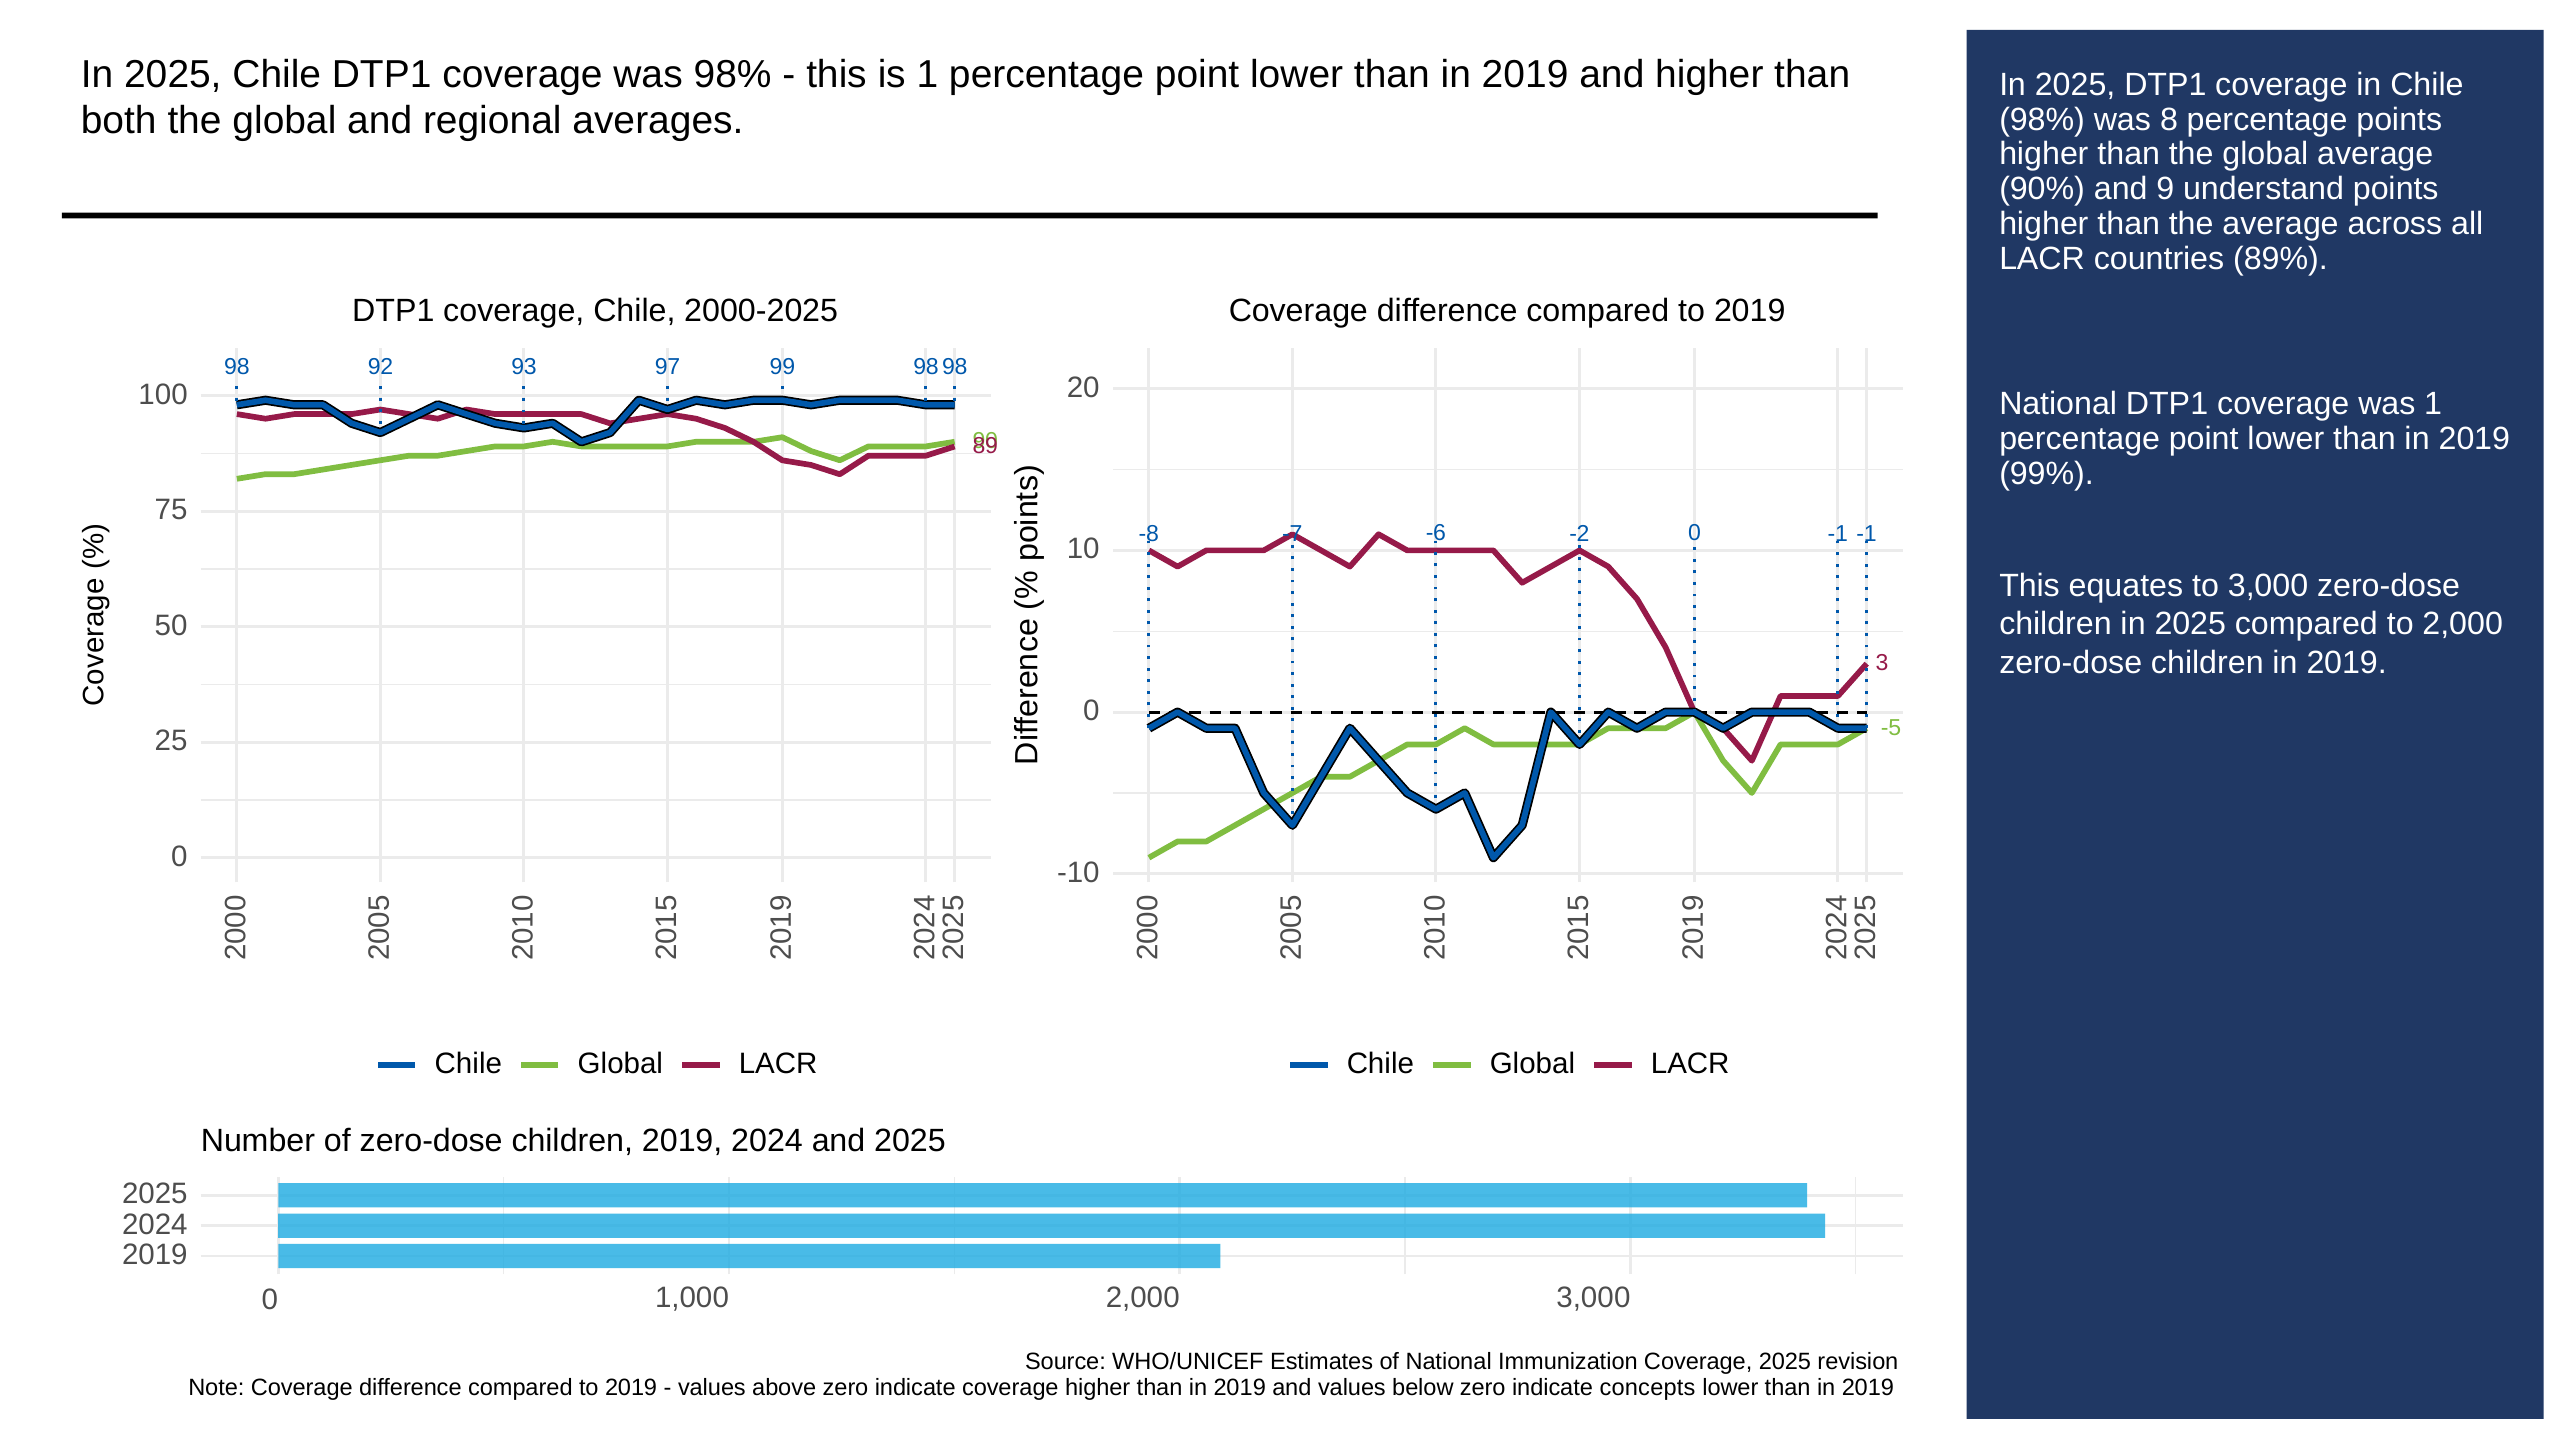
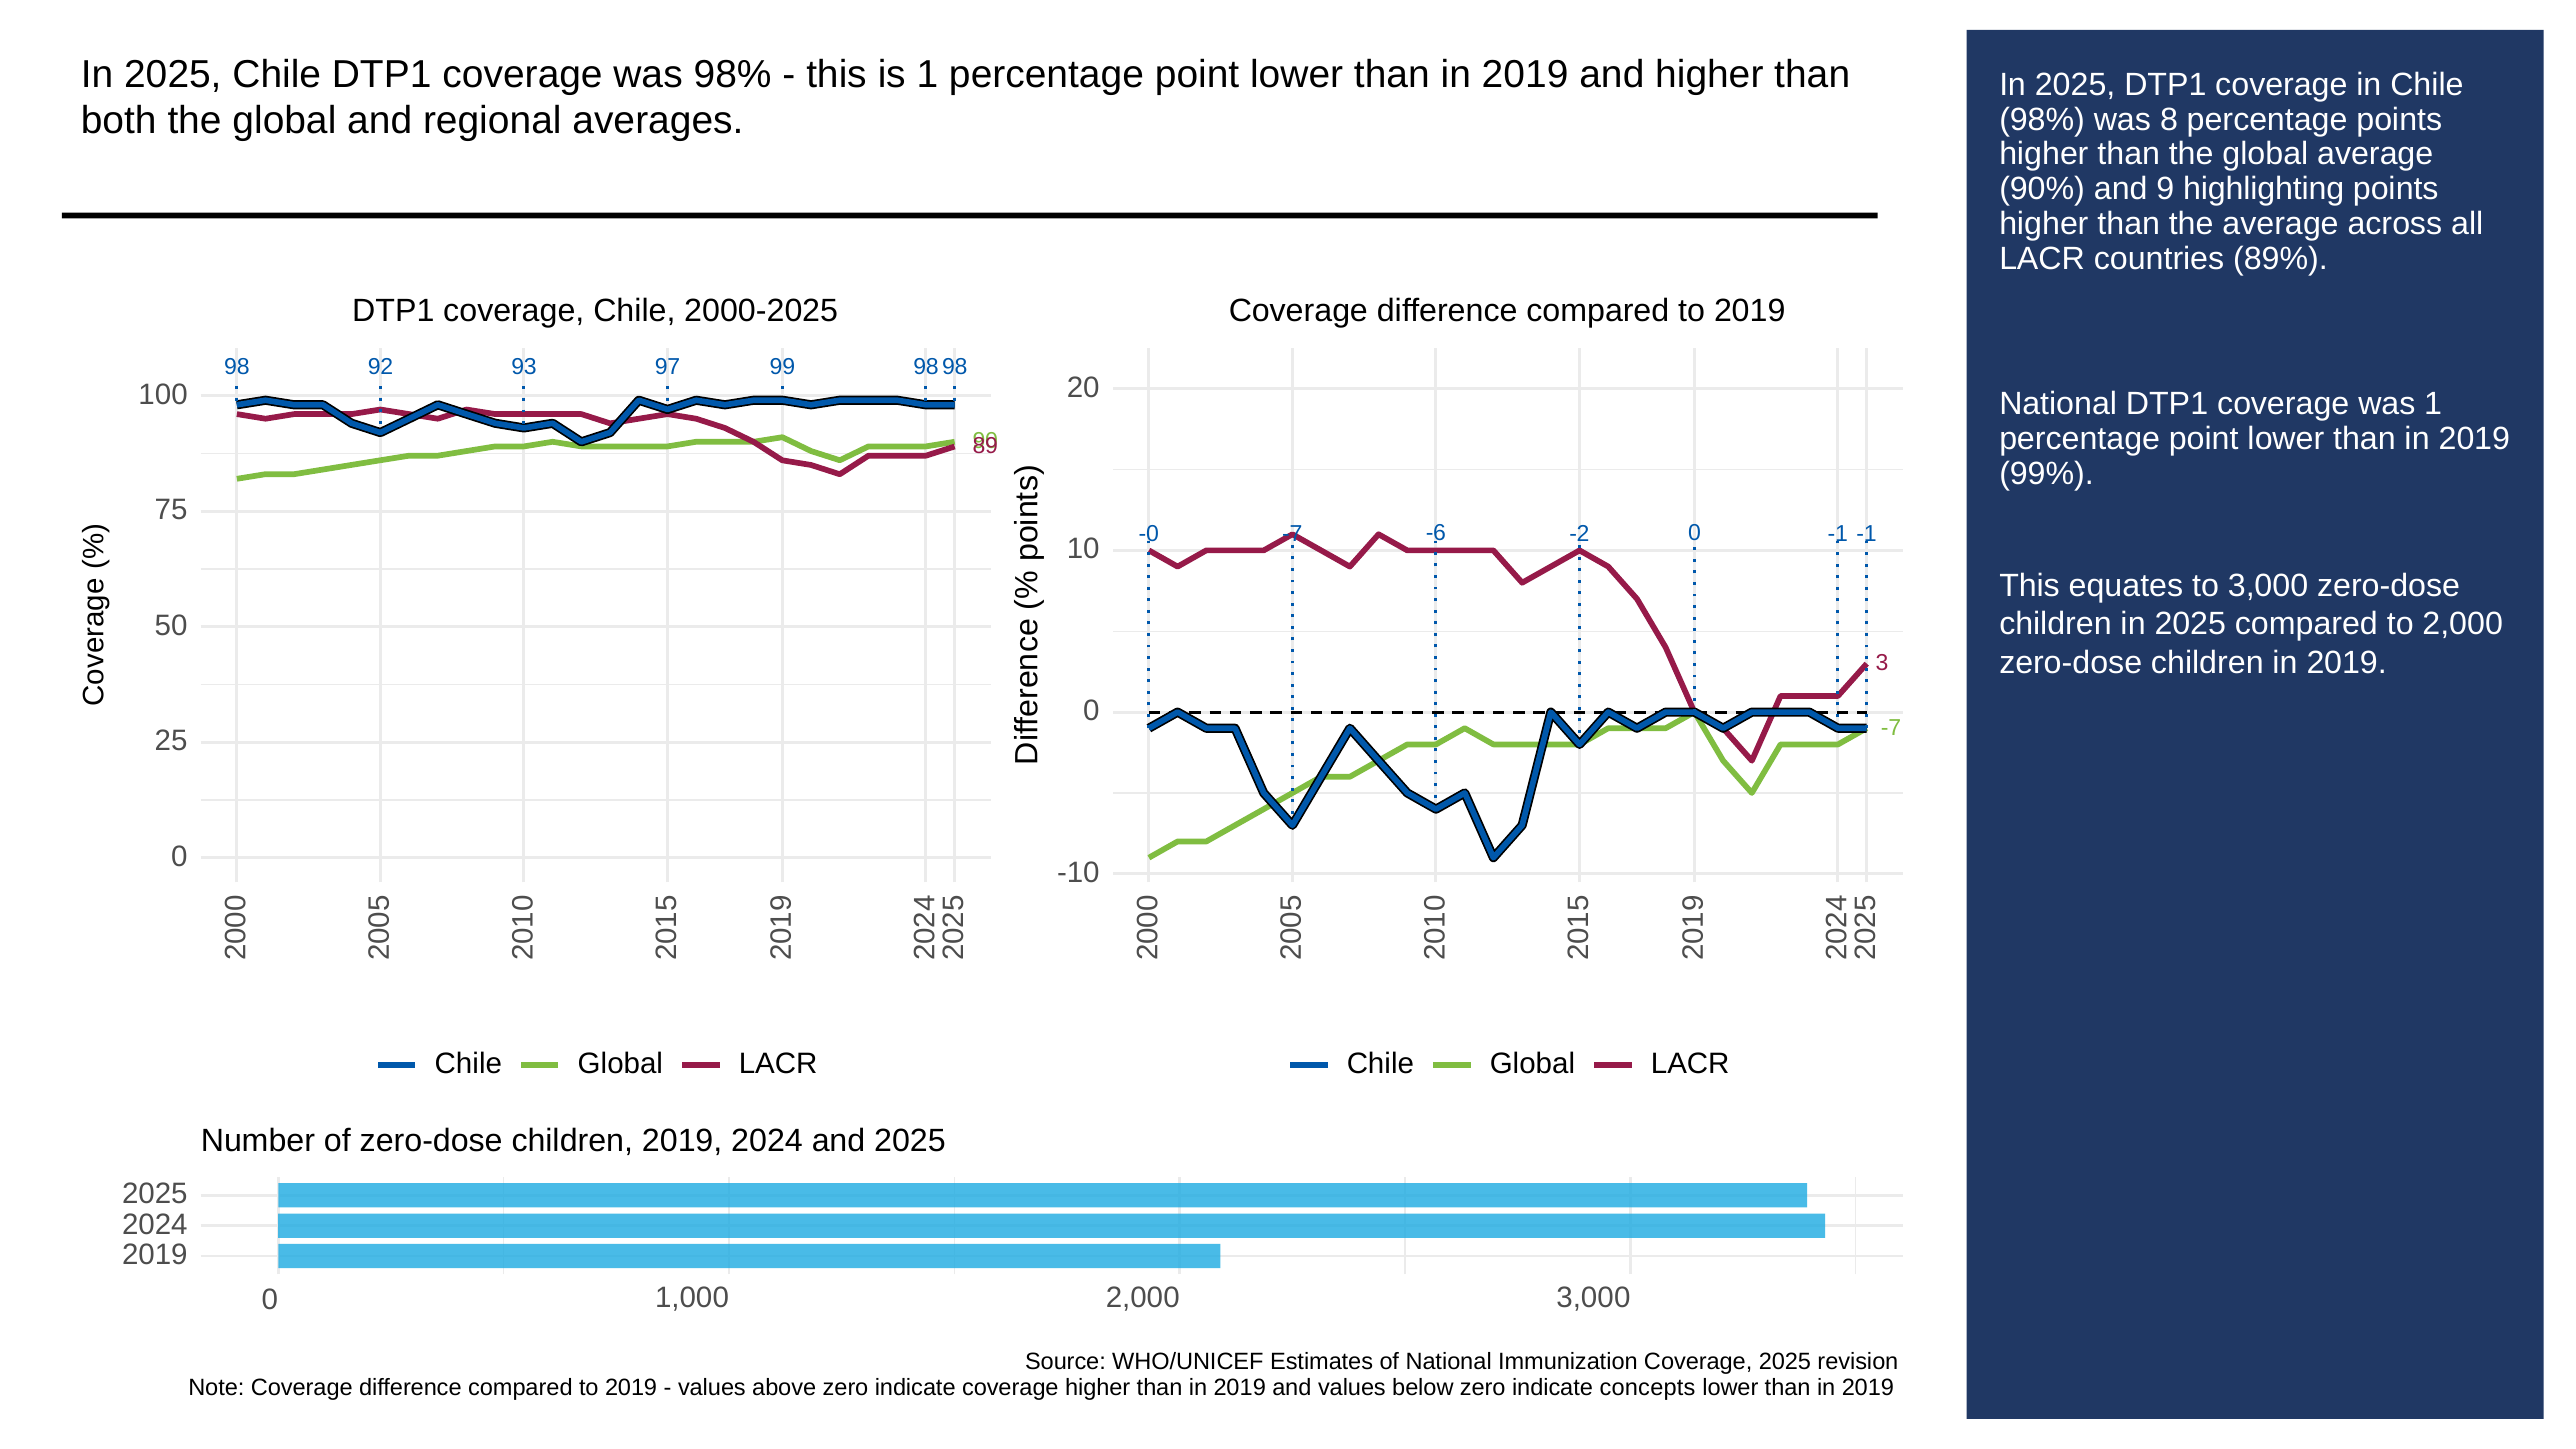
understand: understand -> highlighting
-8: -8 -> -0
-5 at (1891, 727): -5 -> -7
